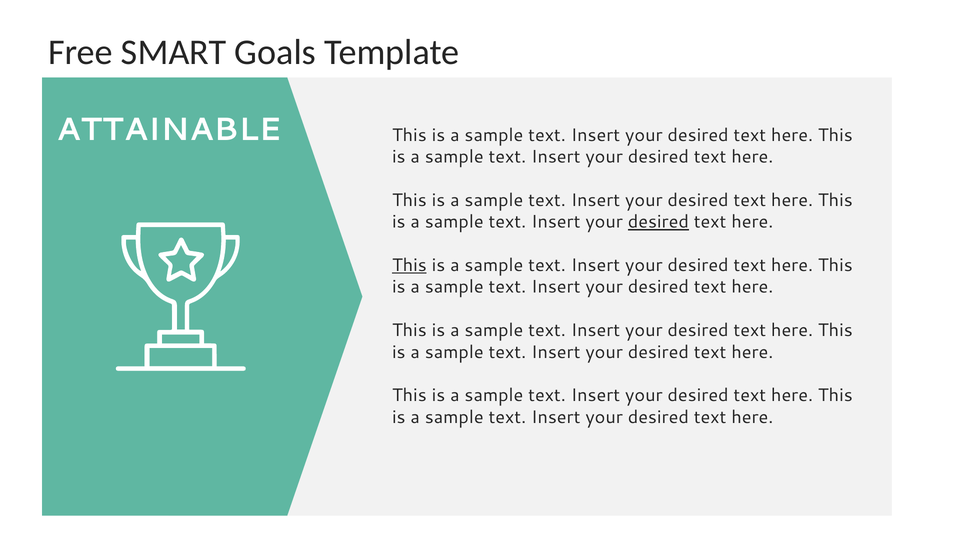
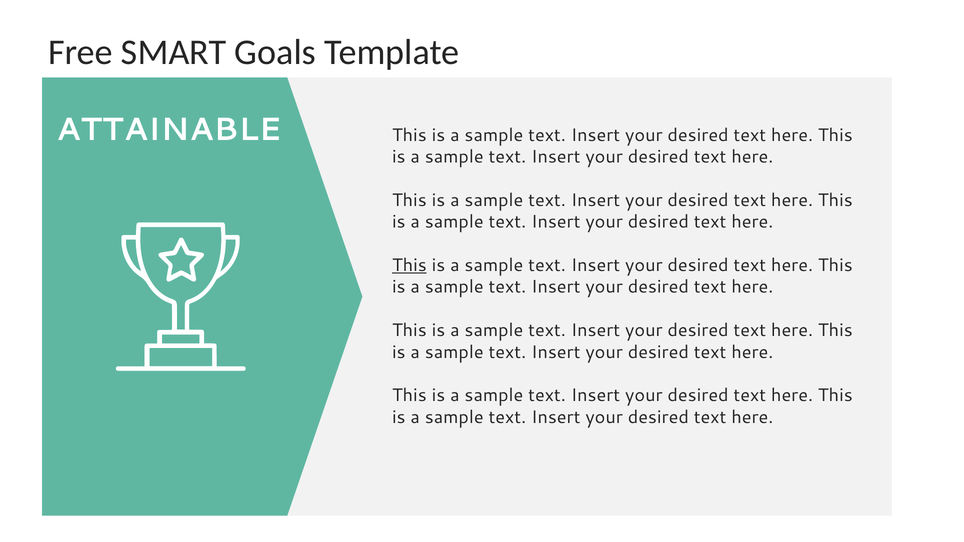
desired at (658, 222) underline: present -> none
